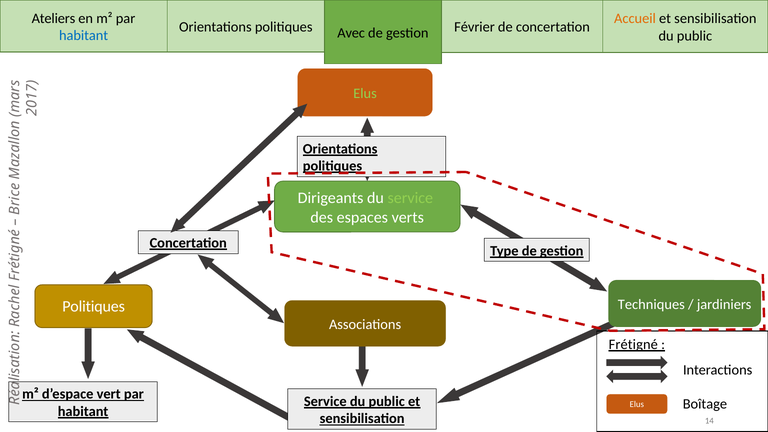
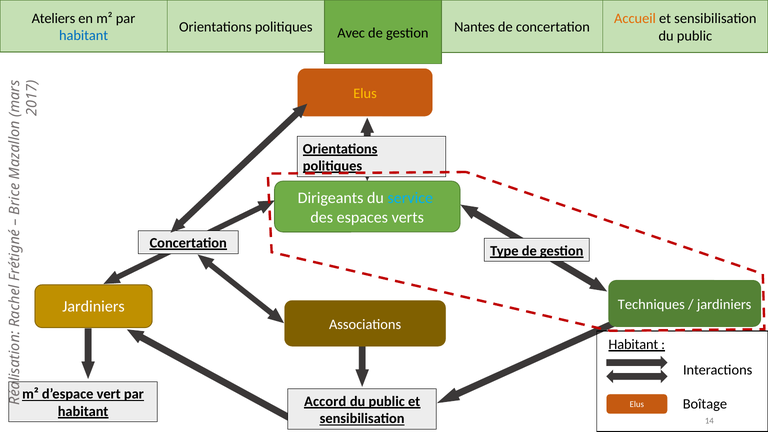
Février: Février -> Nantes
Elus at (365, 93) colour: light green -> yellow
service at (410, 198) colour: light green -> light blue
Politiques at (94, 307): Politiques -> Jardiniers
Frétigné at (633, 344): Frétigné -> Habitant
Service at (325, 401): Service -> Accord
